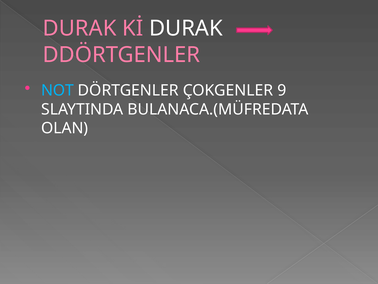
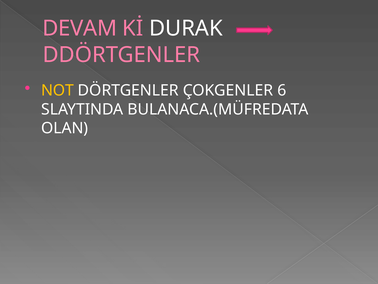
DURAK at (80, 28): DURAK -> DEVAM
NOT colour: light blue -> yellow
9: 9 -> 6
